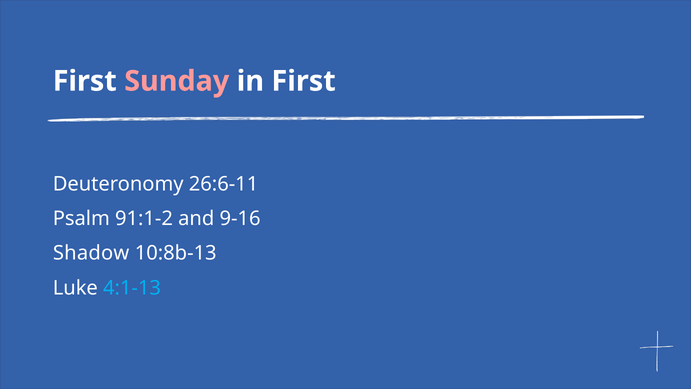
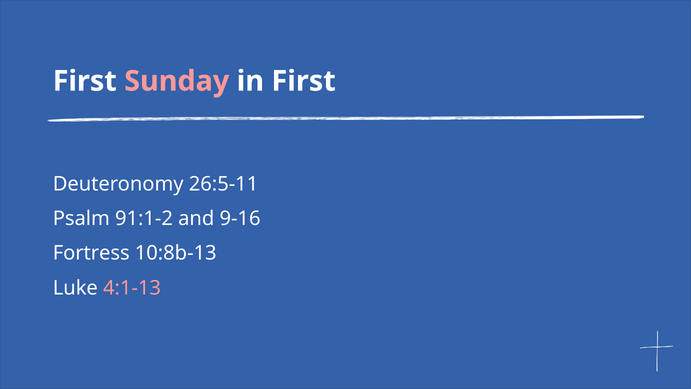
26:6-11: 26:6-11 -> 26:5-11
Shadow: Shadow -> Fortress
4:1-13 colour: light blue -> pink
